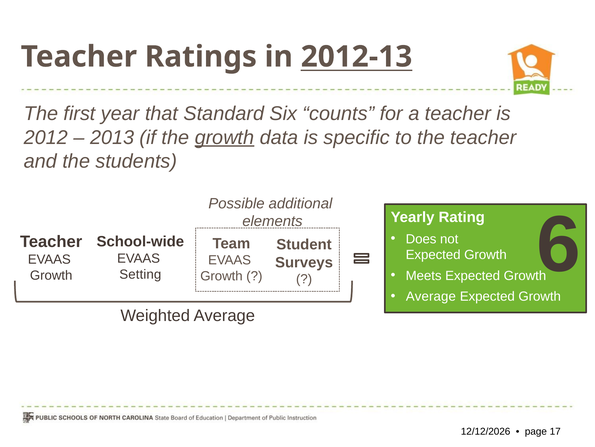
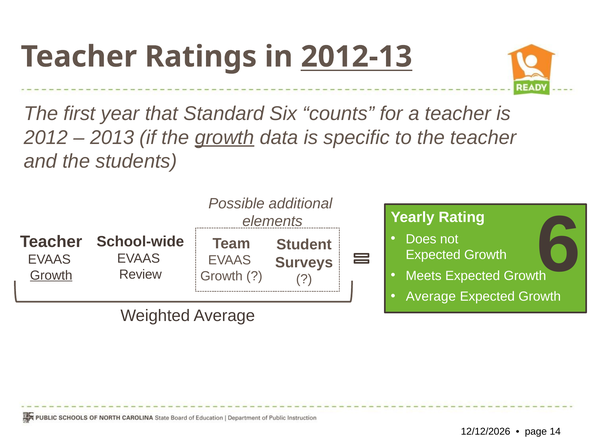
Setting: Setting -> Review
Growth at (51, 275) underline: none -> present
17: 17 -> 14
